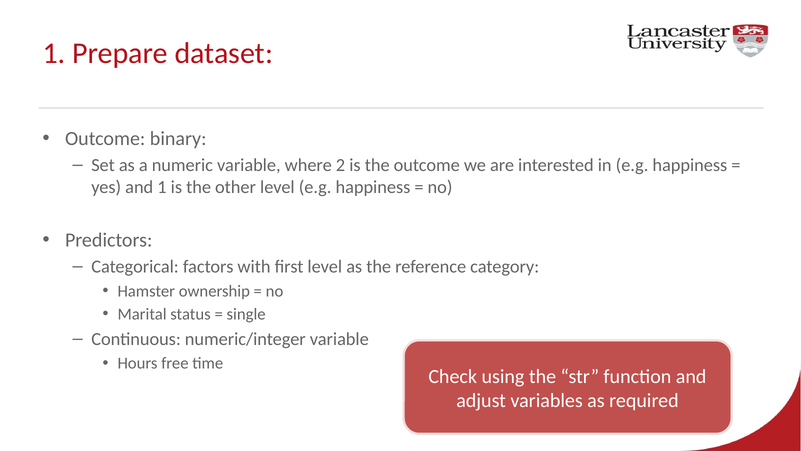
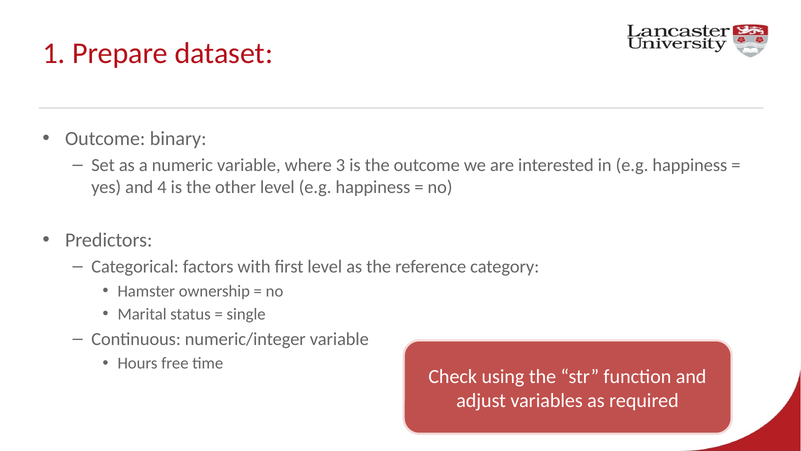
2: 2 -> 3
and 1: 1 -> 4
